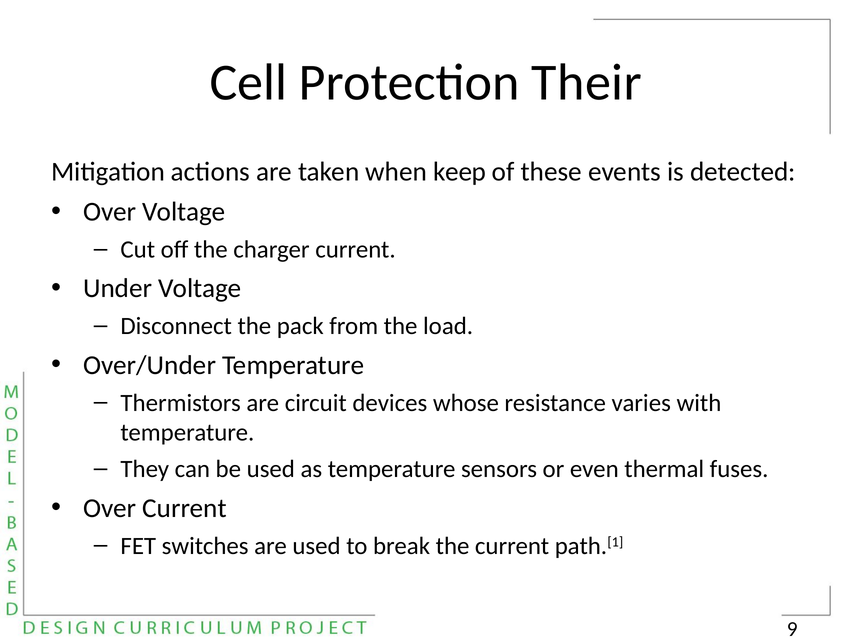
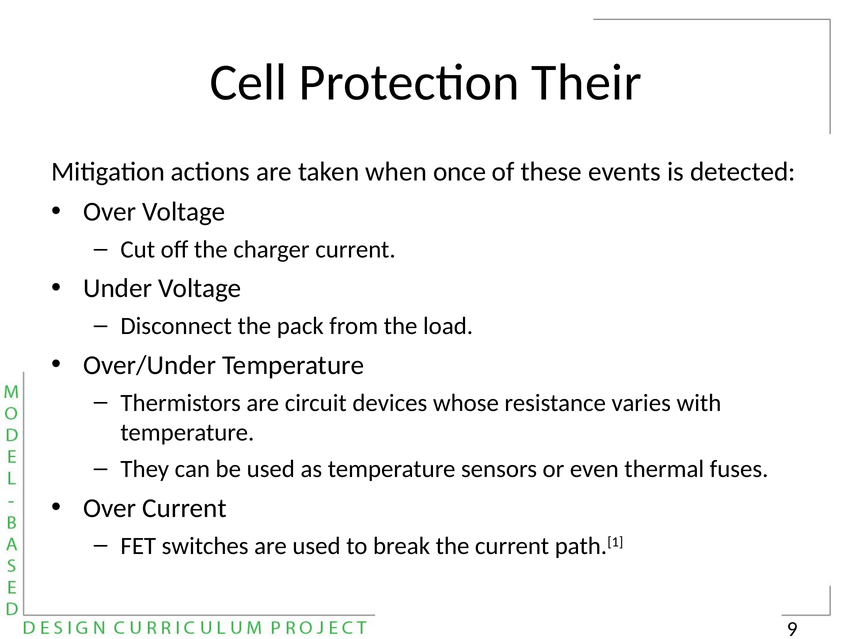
keep: keep -> once
